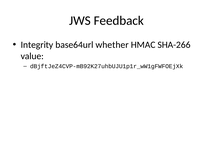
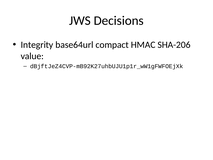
Feedback: Feedback -> Decisions
whether: whether -> compact
SHA-266: SHA-266 -> SHA-206
